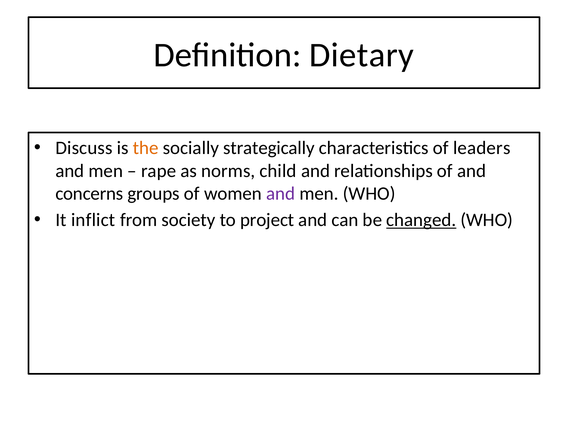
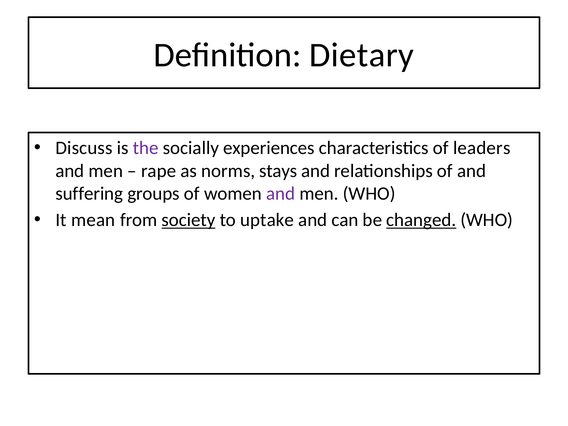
the colour: orange -> purple
strategically: strategically -> experiences
child: child -> stays
concerns: concerns -> suffering
inflict: inflict -> mean
society underline: none -> present
project: project -> uptake
